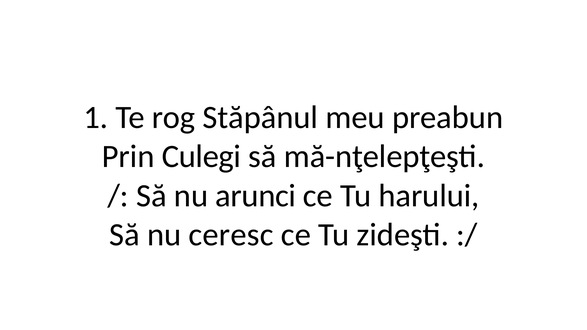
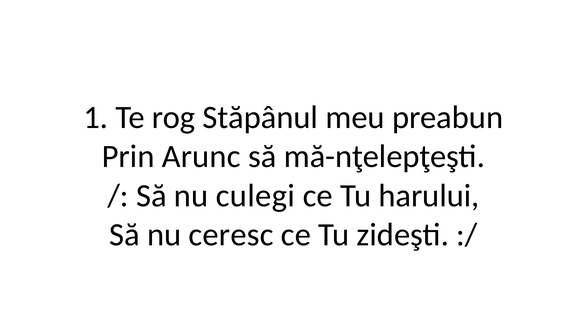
Culegi: Culegi -> Arunc
arunci: arunci -> culegi
